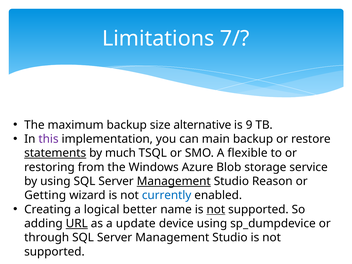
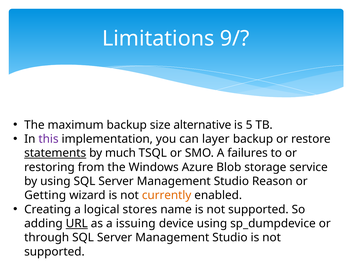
7/: 7/ -> 9/
9: 9 -> 5
main: main -> layer
flexible: flexible -> failures
Management at (174, 181) underline: present -> none
currently colour: blue -> orange
better: better -> stores
not at (216, 209) underline: present -> none
update: update -> issuing
